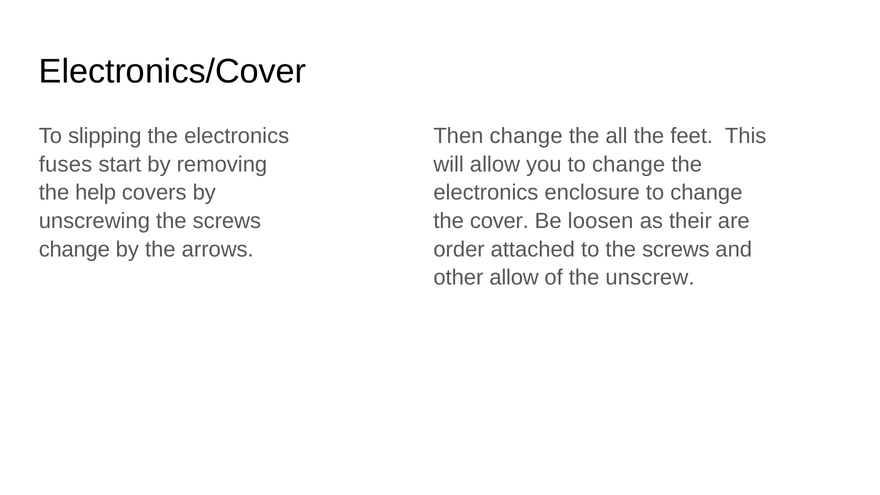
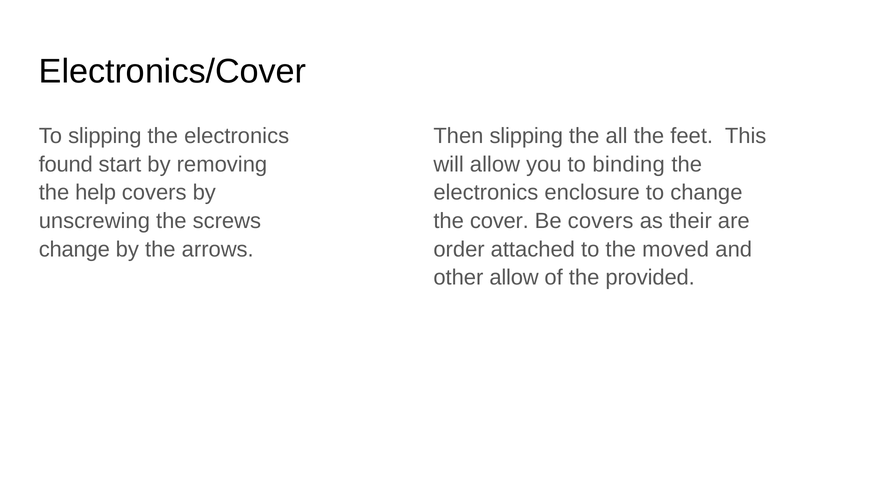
Then change: change -> slipping
fuses: fuses -> found
you to change: change -> binding
Be loosen: loosen -> covers
to the screws: screws -> moved
unscrew: unscrew -> provided
